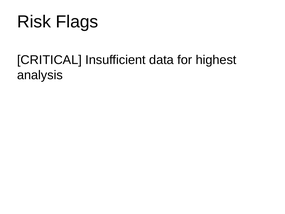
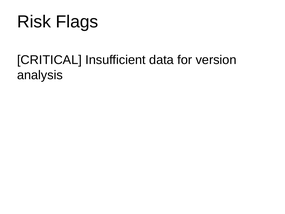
highest: highest -> version
